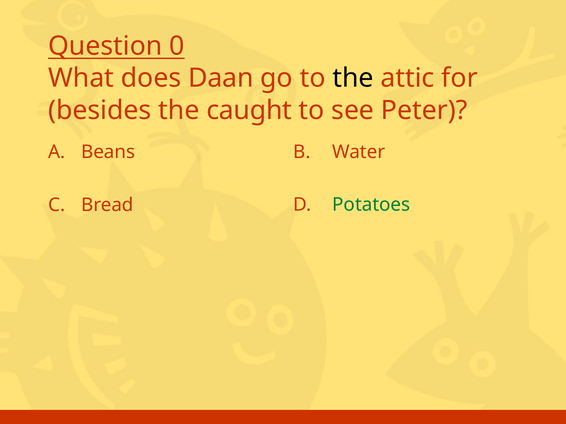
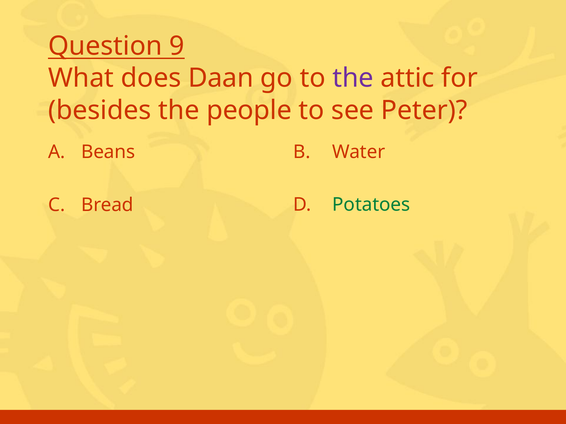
0: 0 -> 9
the at (353, 78) colour: black -> purple
caught: caught -> people
